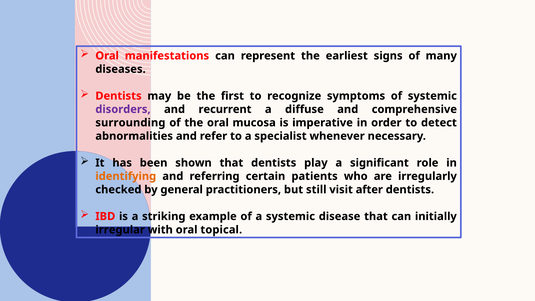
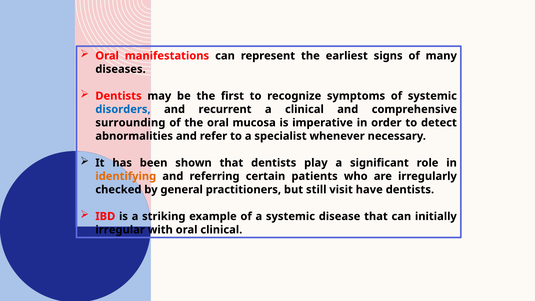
disorders colour: purple -> blue
a diffuse: diffuse -> clinical
after: after -> have
oral topical: topical -> clinical
